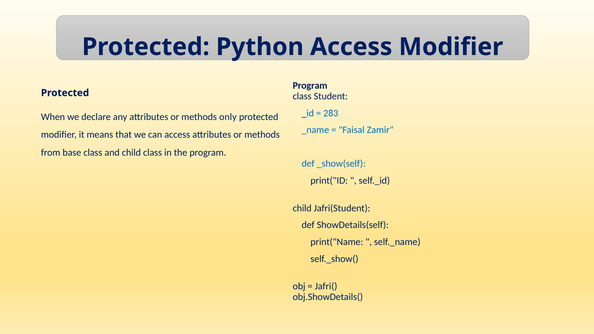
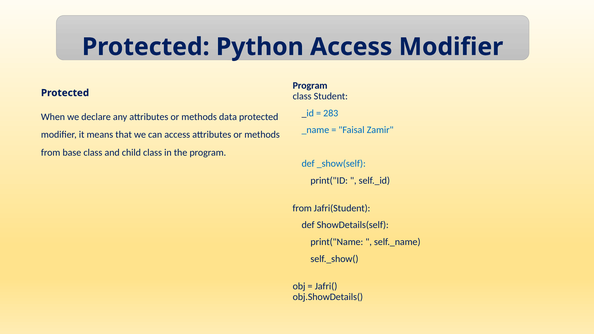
only: only -> data
child at (302, 208): child -> from
